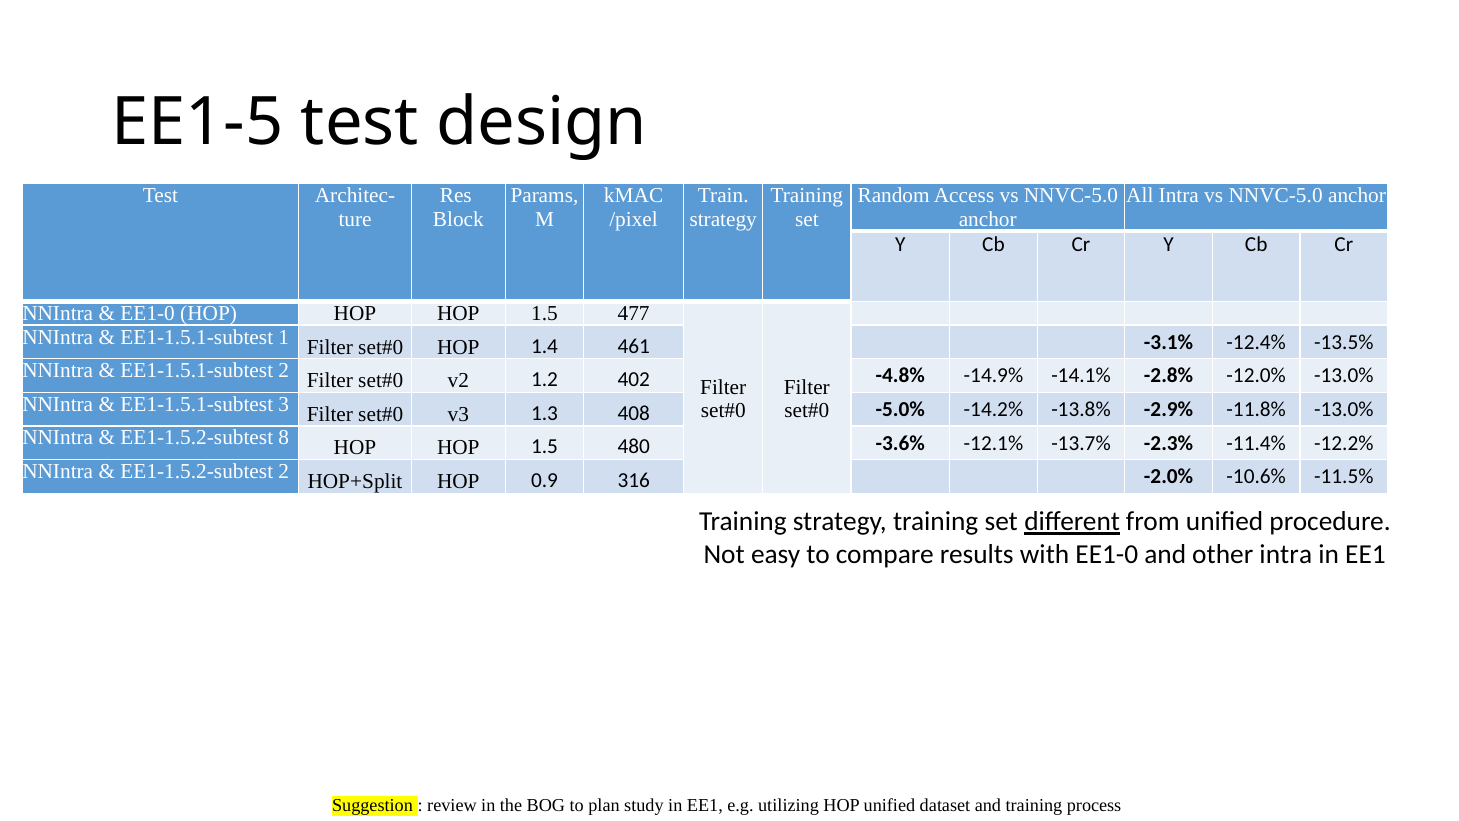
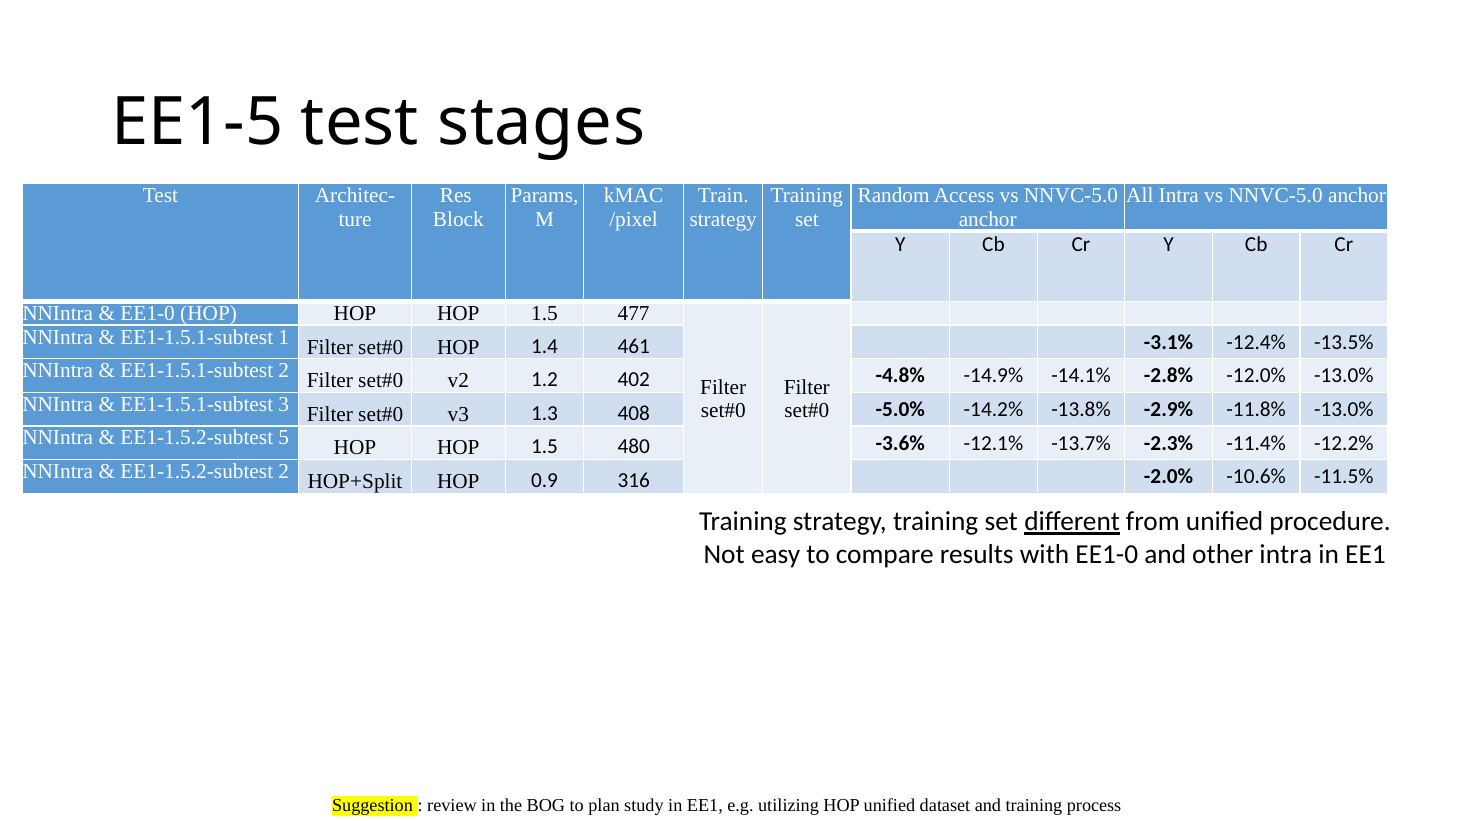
design: design -> stages
8: 8 -> 5
